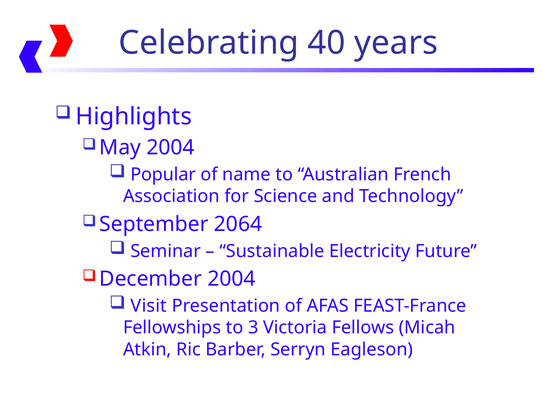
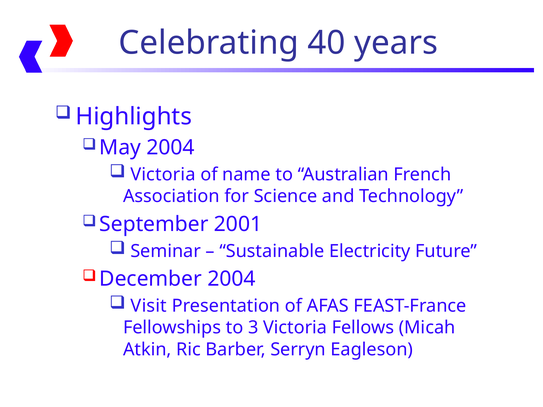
Popular at (163, 175): Popular -> Victoria
2064: 2064 -> 2001
